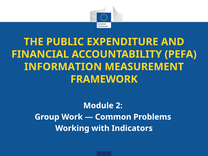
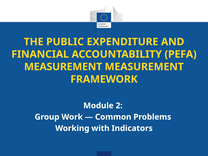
INFORMATION at (63, 67): INFORMATION -> MEASUREMENT
